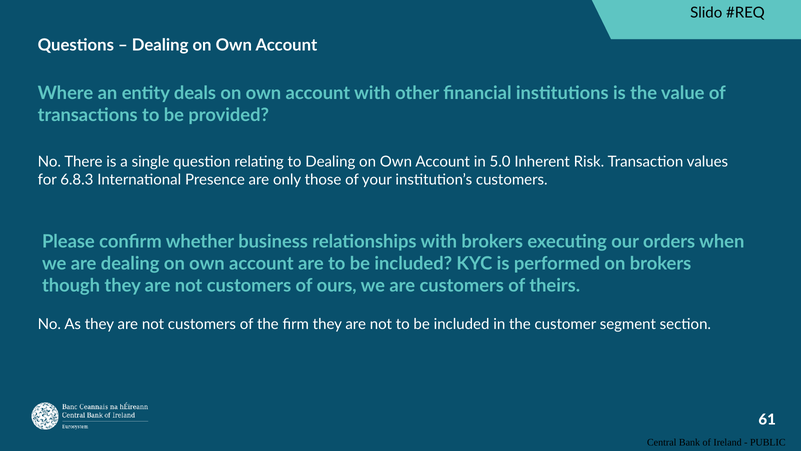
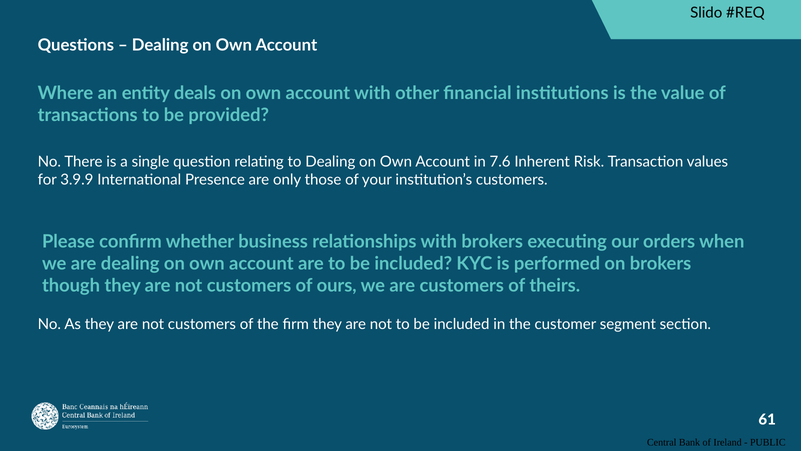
5.0: 5.0 -> 7.6
6.8.3: 6.8.3 -> 3.9.9
